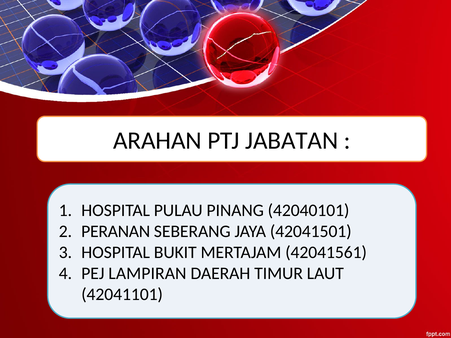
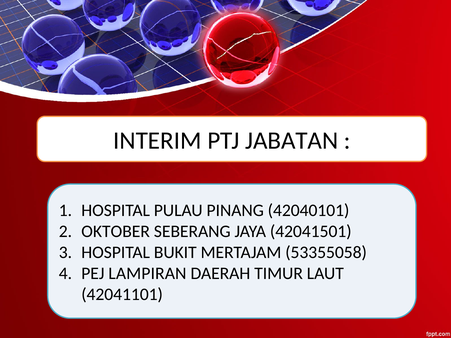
ARAHAN: ARAHAN -> INTERIM
PERANAN: PERANAN -> OKTOBER
42041561: 42041561 -> 53355058
